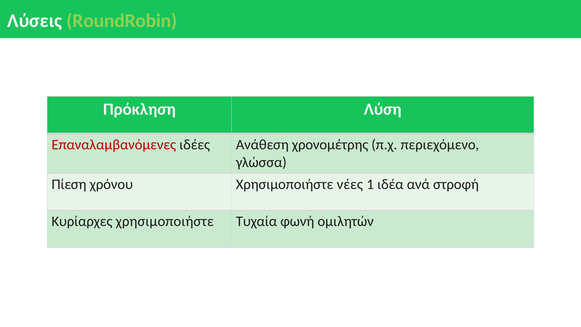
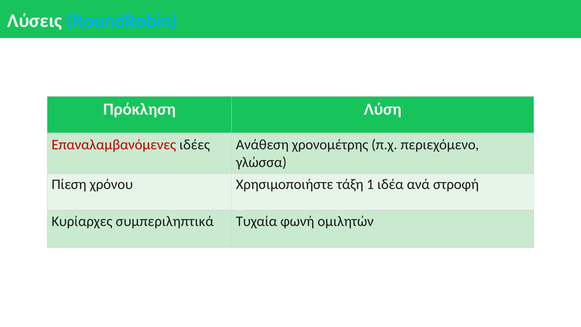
RoundRobin colour: light green -> light blue
νέες: νέες -> τάξη
Κυρίαρχες χρησιμοποιήστε: χρησιμοποιήστε -> συμπεριληπτικά
